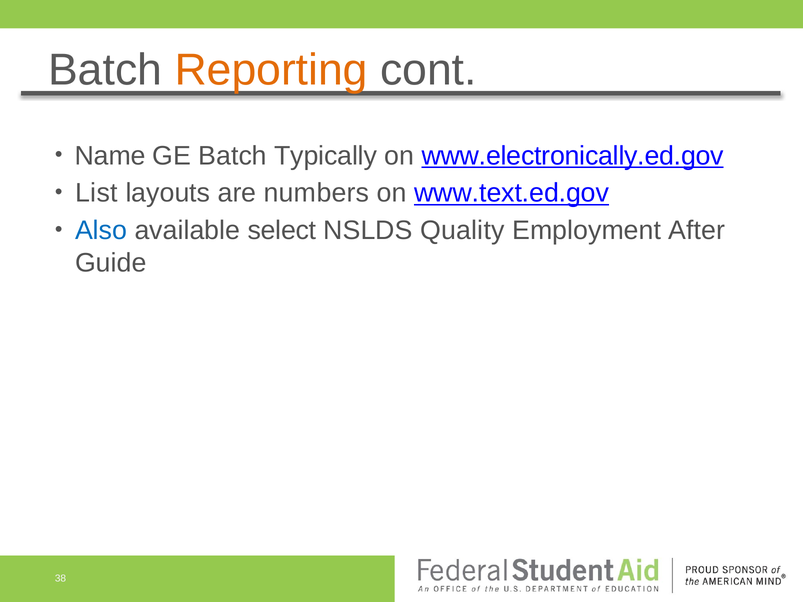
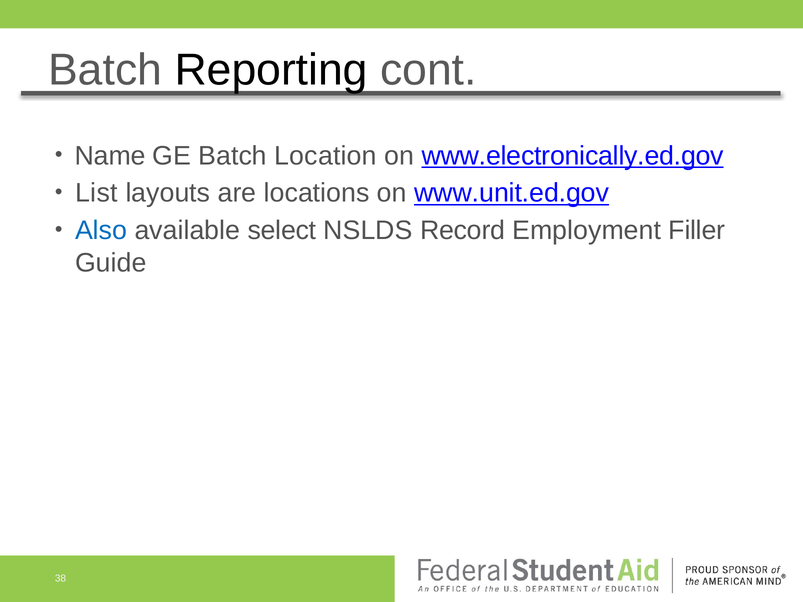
Reporting colour: orange -> black
Typically: Typically -> Location
numbers: numbers -> locations
www.text.ed.gov: www.text.ed.gov -> www.unit.ed.gov
Quality: Quality -> Record
After: After -> Filler
